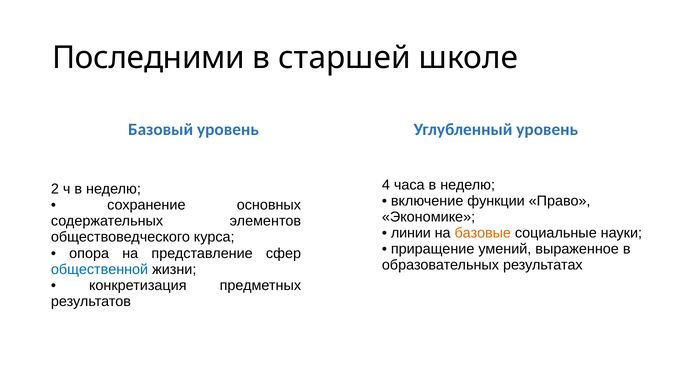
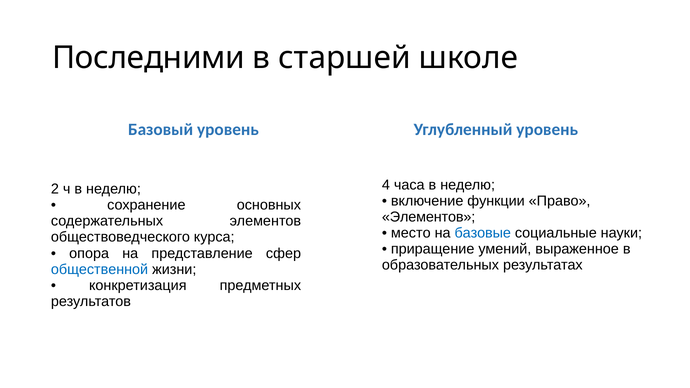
Экономике at (429, 217): Экономике -> Элементов
линии: линии -> место
базовые colour: orange -> blue
